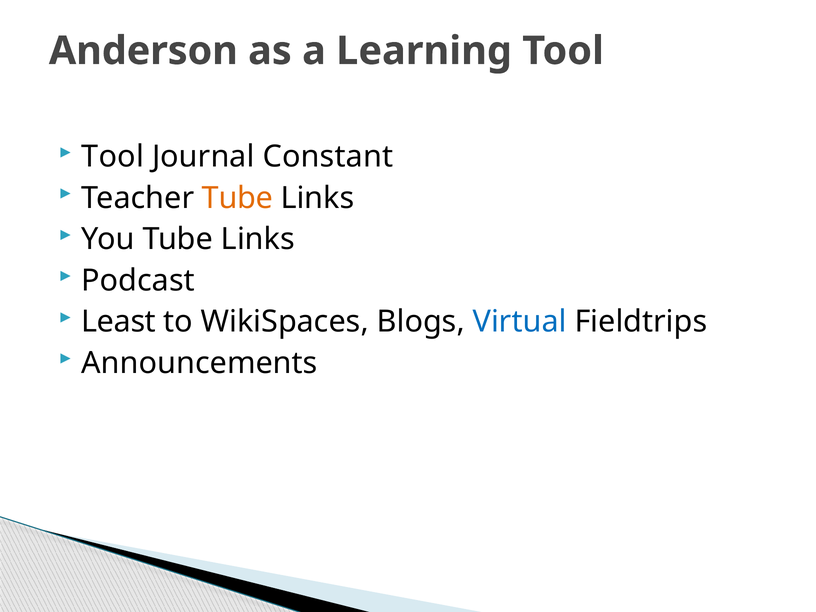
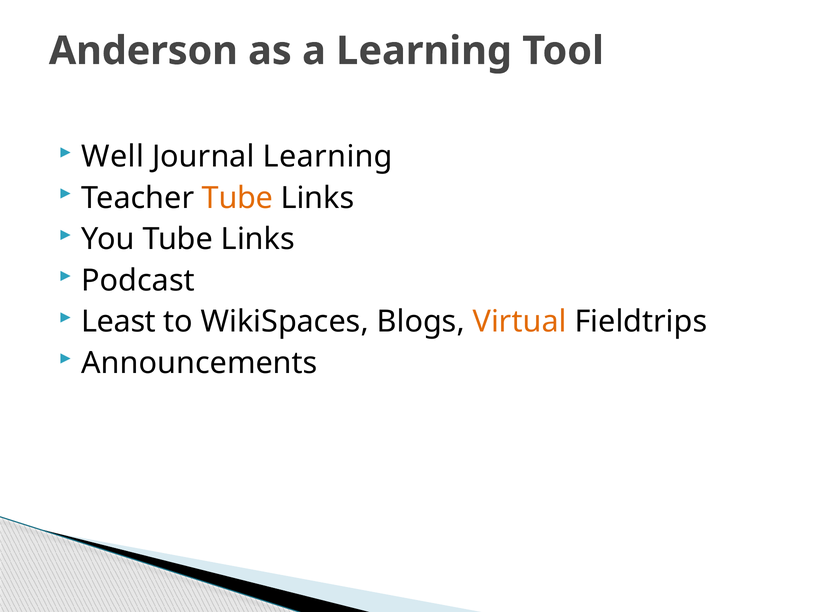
Tool at (113, 157): Tool -> Well
Journal Constant: Constant -> Learning
Virtual colour: blue -> orange
